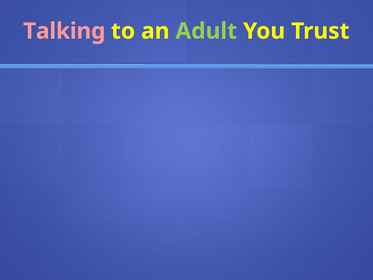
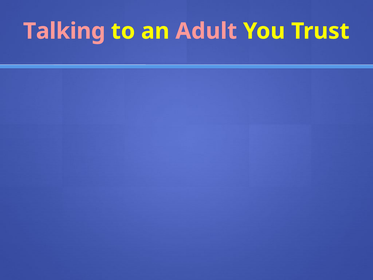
Adult colour: light green -> pink
